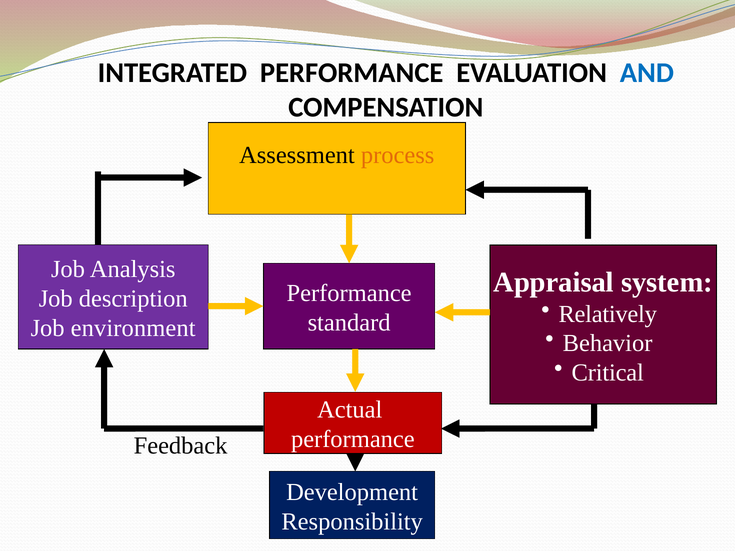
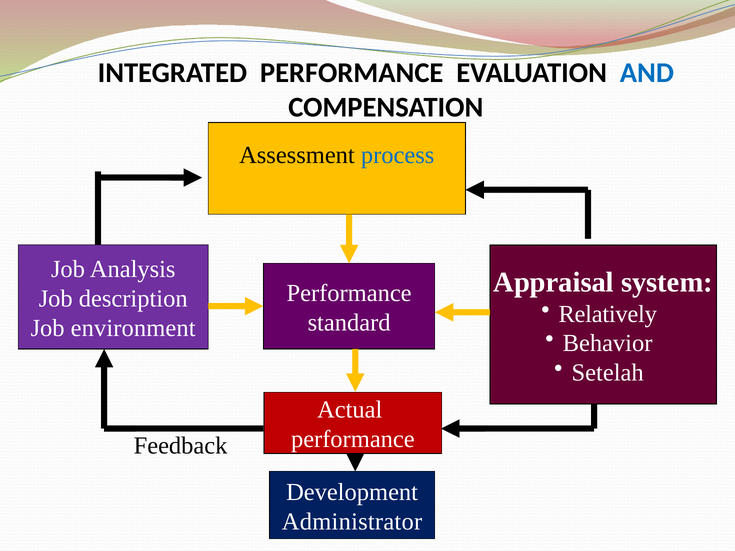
process colour: orange -> blue
Critical: Critical -> Setelah
Responsibility: Responsibility -> Administrator
